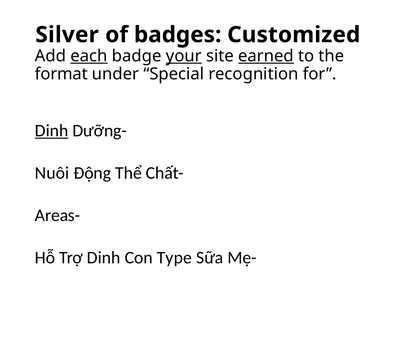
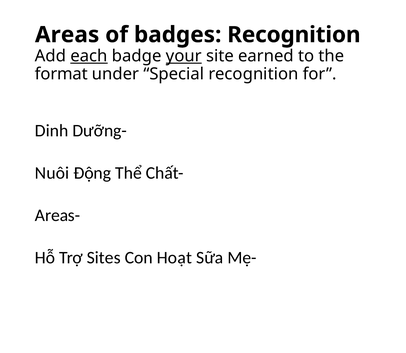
Silver: Silver -> Areas
badges Customized: Customized -> Recognition
earned underline: present -> none
Dinh at (52, 131) underline: present -> none
Trợ Dinh: Dinh -> Sites
Type: Type -> Hoạt
